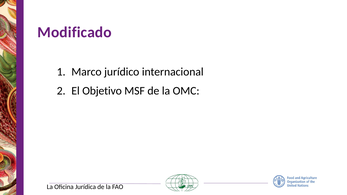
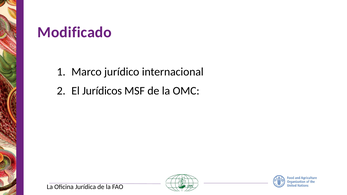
Objetivo: Objetivo -> Jurídicos
